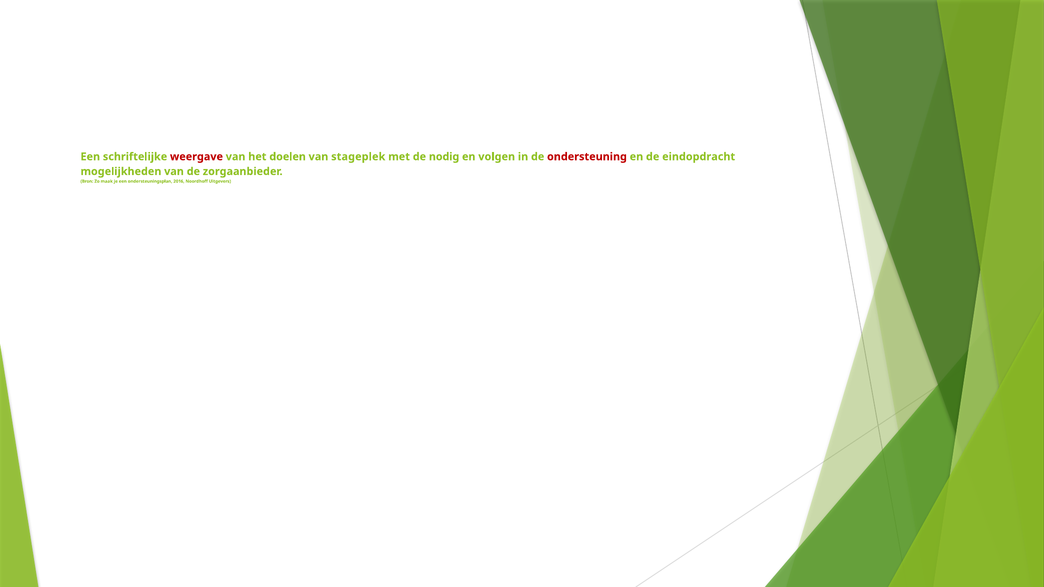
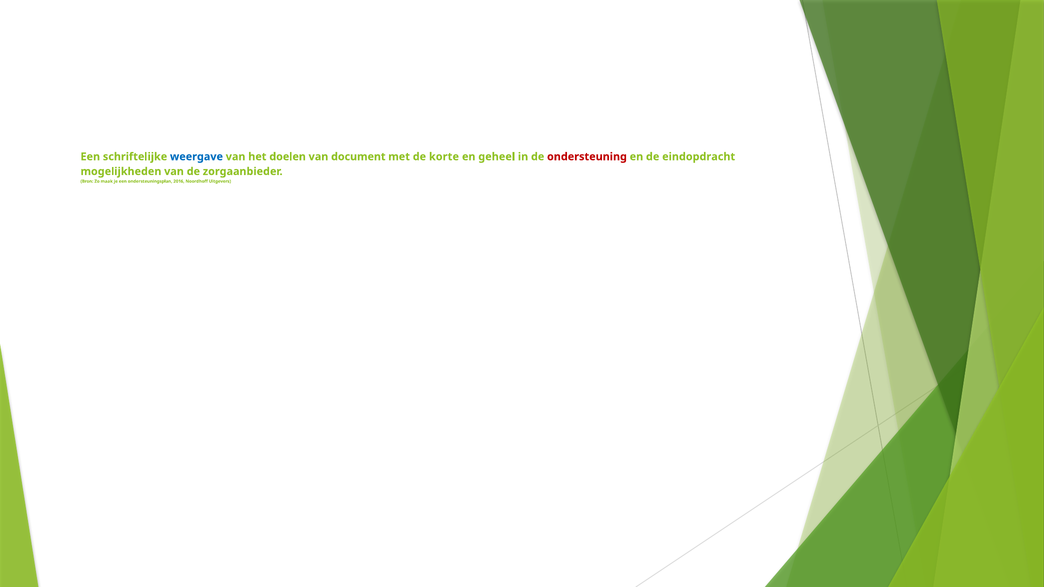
weergave colour: red -> blue
stageplek: stageplek -> document
nodig: nodig -> korte
volgen: volgen -> geheel
